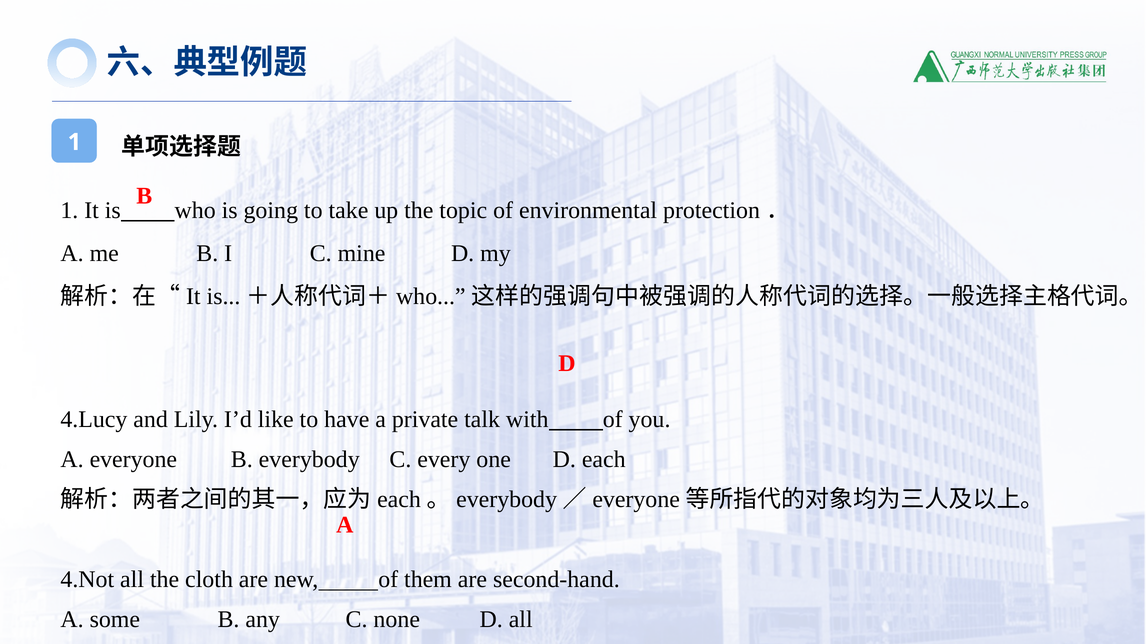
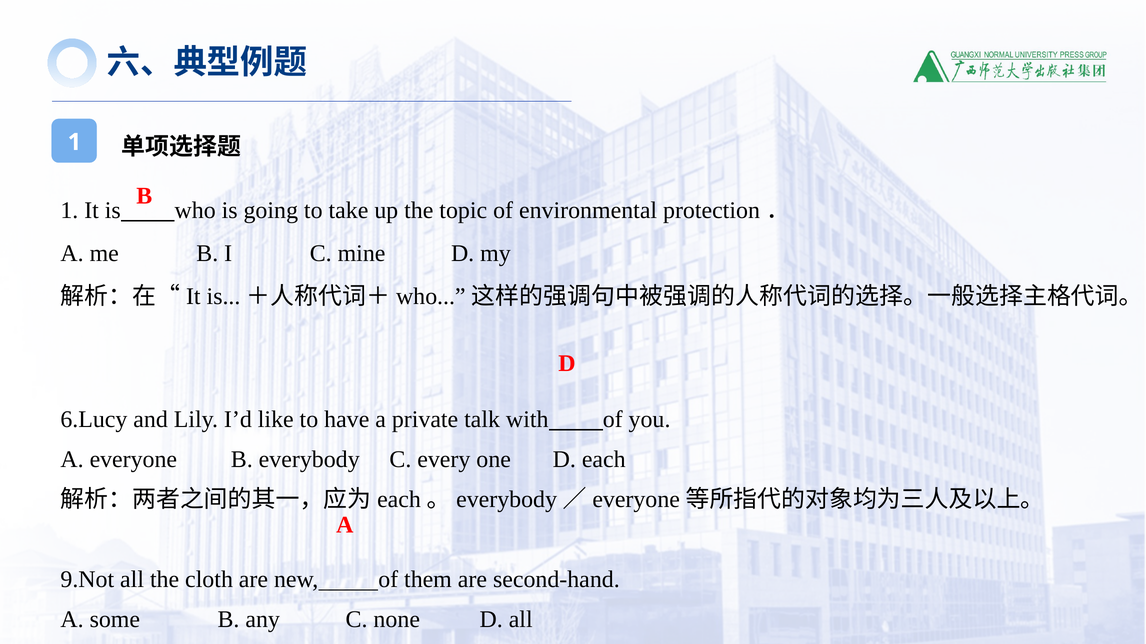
4.Lucy: 4.Lucy -> 6.Lucy
4.Not: 4.Not -> 9.Not
